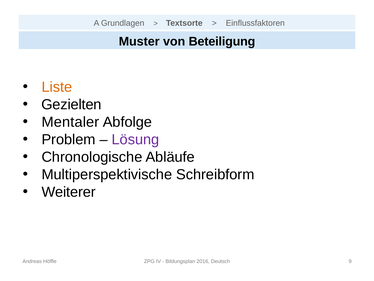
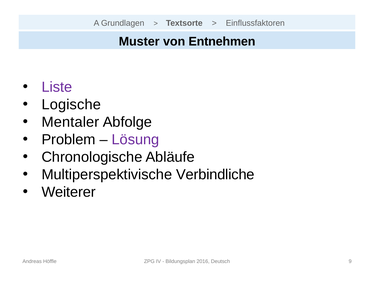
Beteiligung: Beteiligung -> Entnehmen
Liste colour: orange -> purple
Gezielten: Gezielten -> Logische
Schreibform: Schreibform -> Verbindliche
